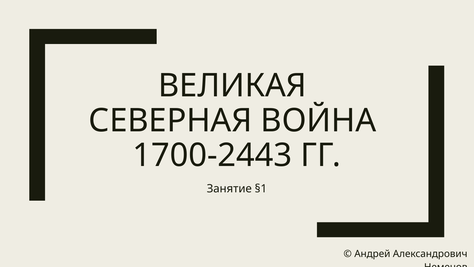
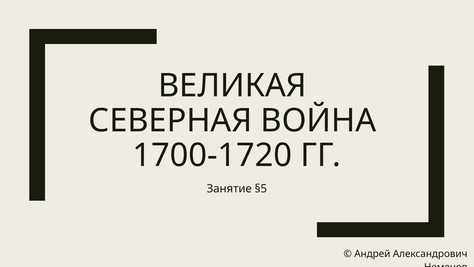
1700-2443: 1700-2443 -> 1700-1720
§1: §1 -> §5
